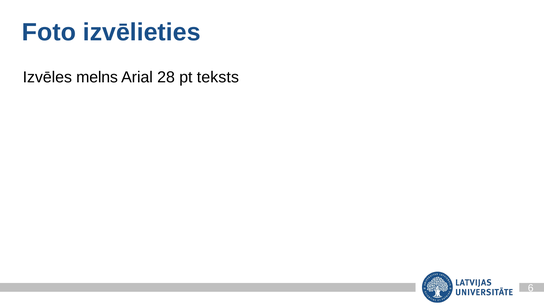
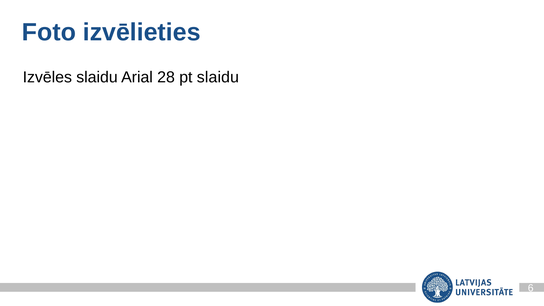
Izvēles melns: melns -> slaidu
pt teksts: teksts -> slaidu
